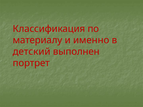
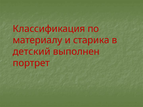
именно: именно -> старика
